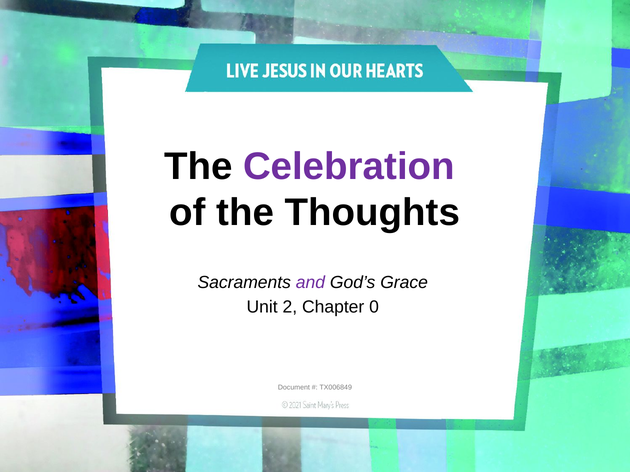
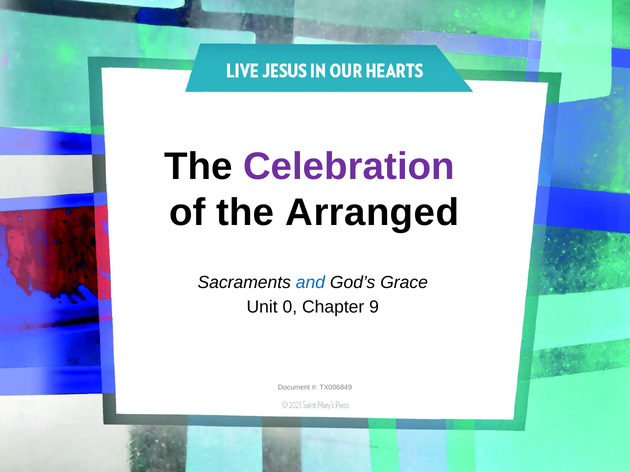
Thoughts: Thoughts -> Arranged
and colour: purple -> blue
2: 2 -> 0
0: 0 -> 9
